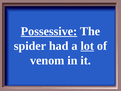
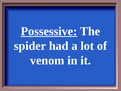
lot underline: present -> none
